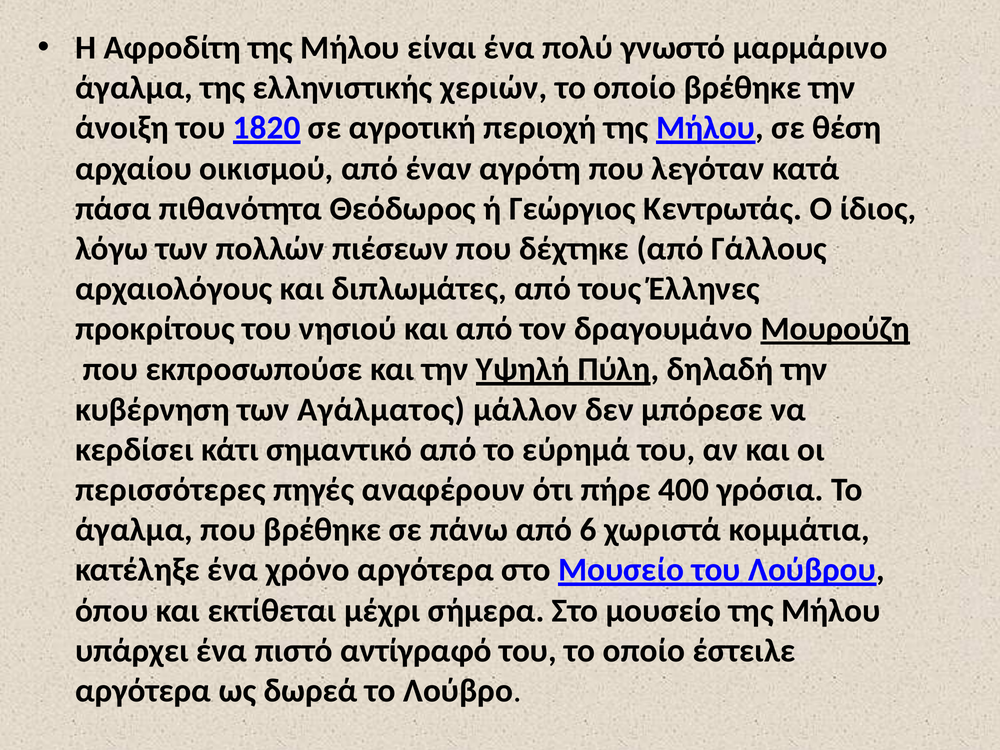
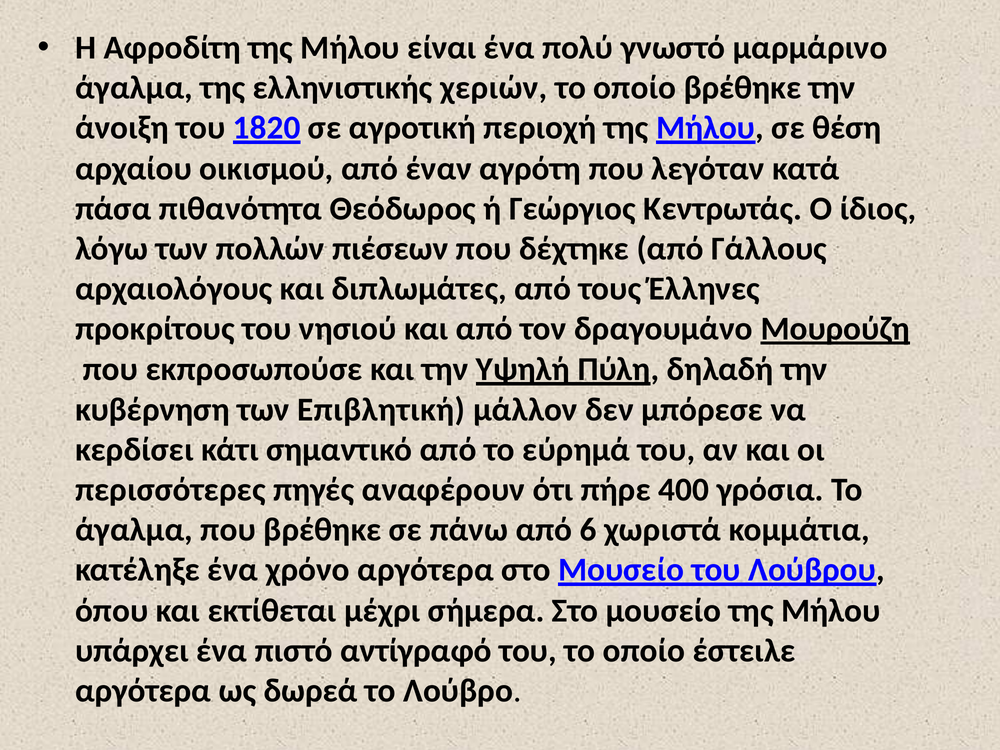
Αγάλματος: Αγάλματος -> Επιβλητική
